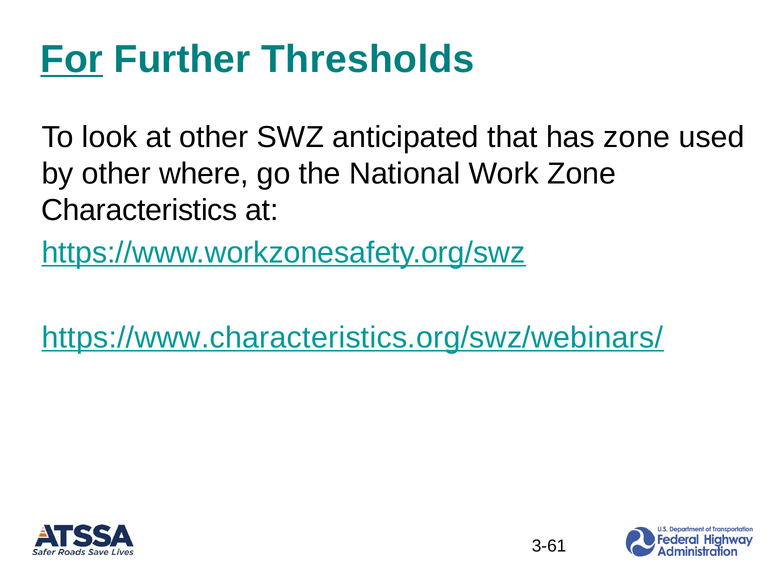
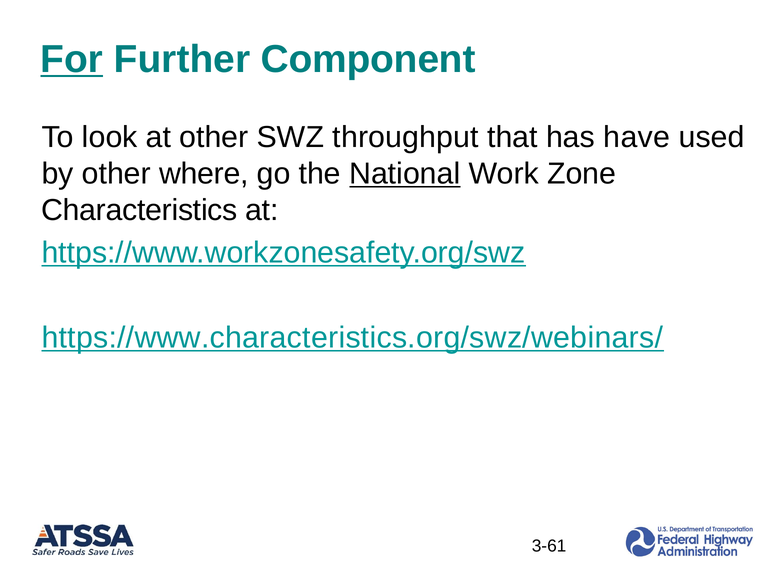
Thresholds: Thresholds -> Component
anticipated: anticipated -> throughput
has zone: zone -> have
National underline: none -> present
